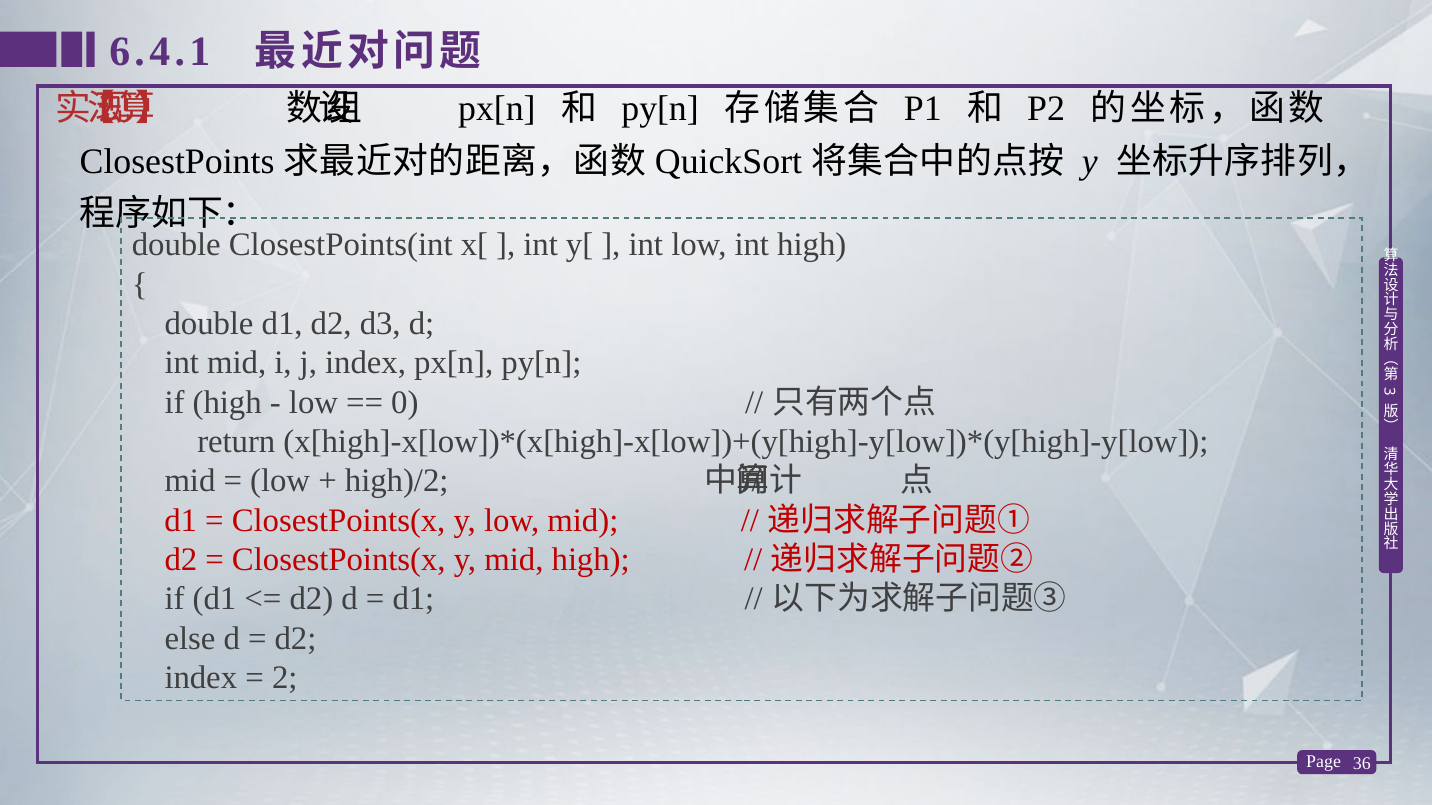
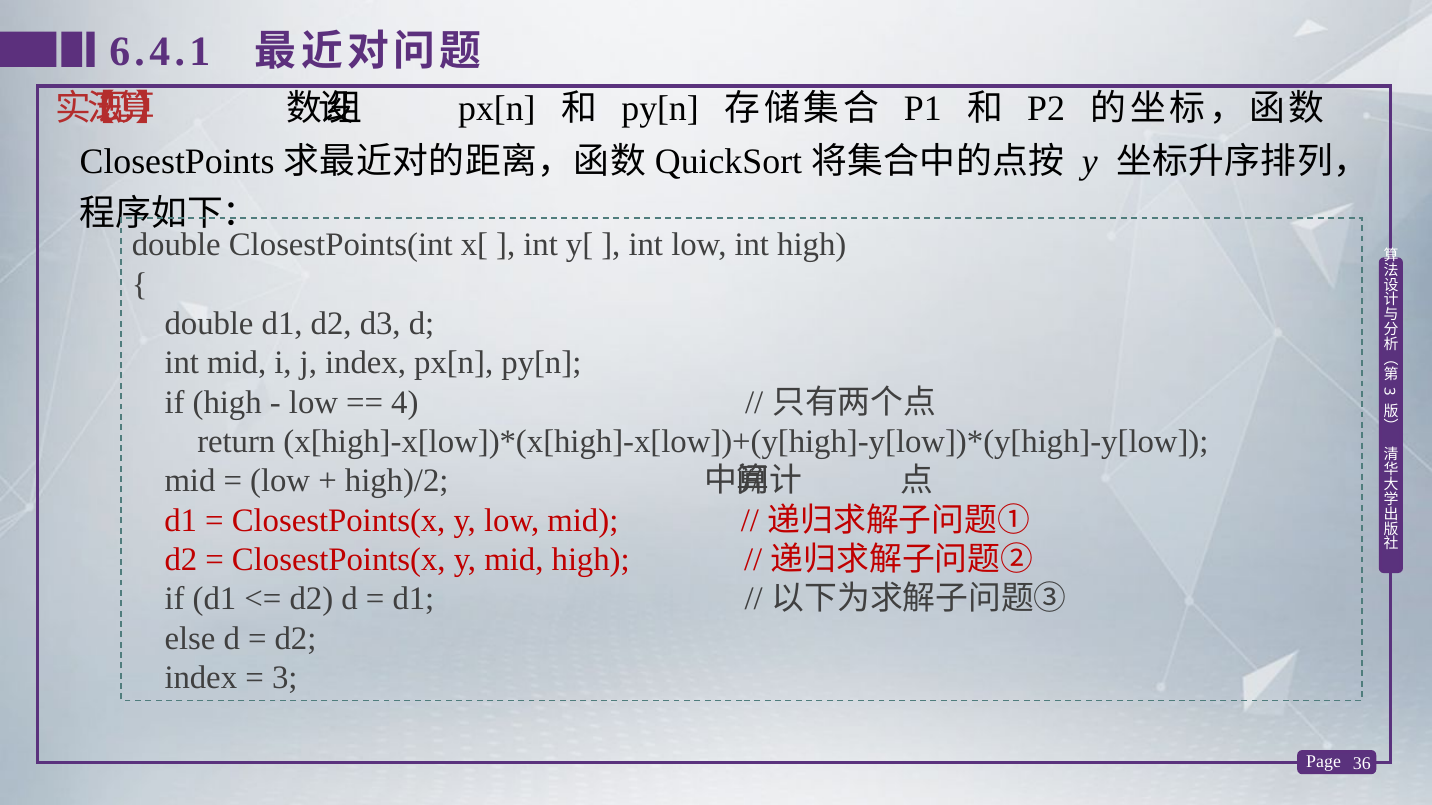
0: 0 -> 4
2 at (285, 678): 2 -> 3
